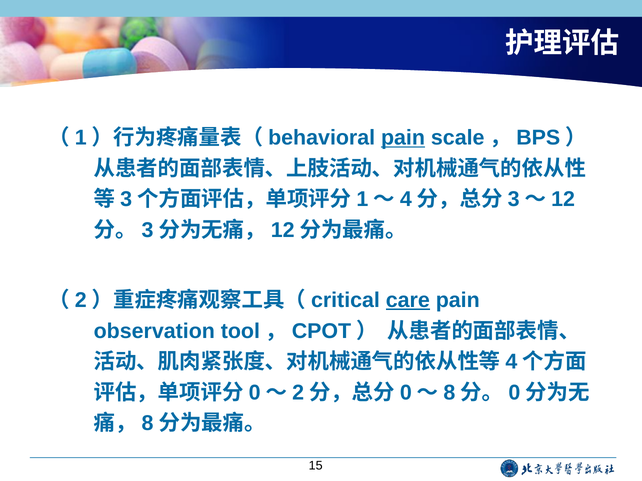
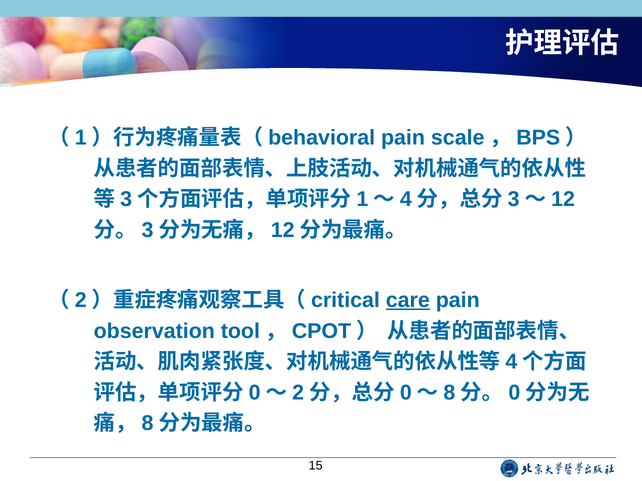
pain at (403, 138) underline: present -> none
